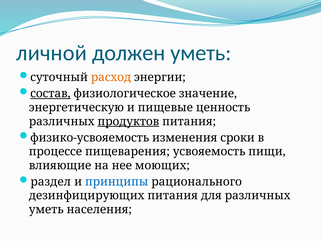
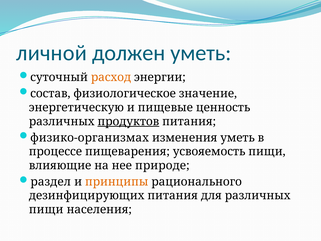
состав underline: present -> none
физико-усвояемость: физико-усвояемость -> физико-организмах
изменения сроки: сроки -> уметь
моющих: моющих -> природе
принципы colour: blue -> orange
уметь at (46, 209): уметь -> пищи
